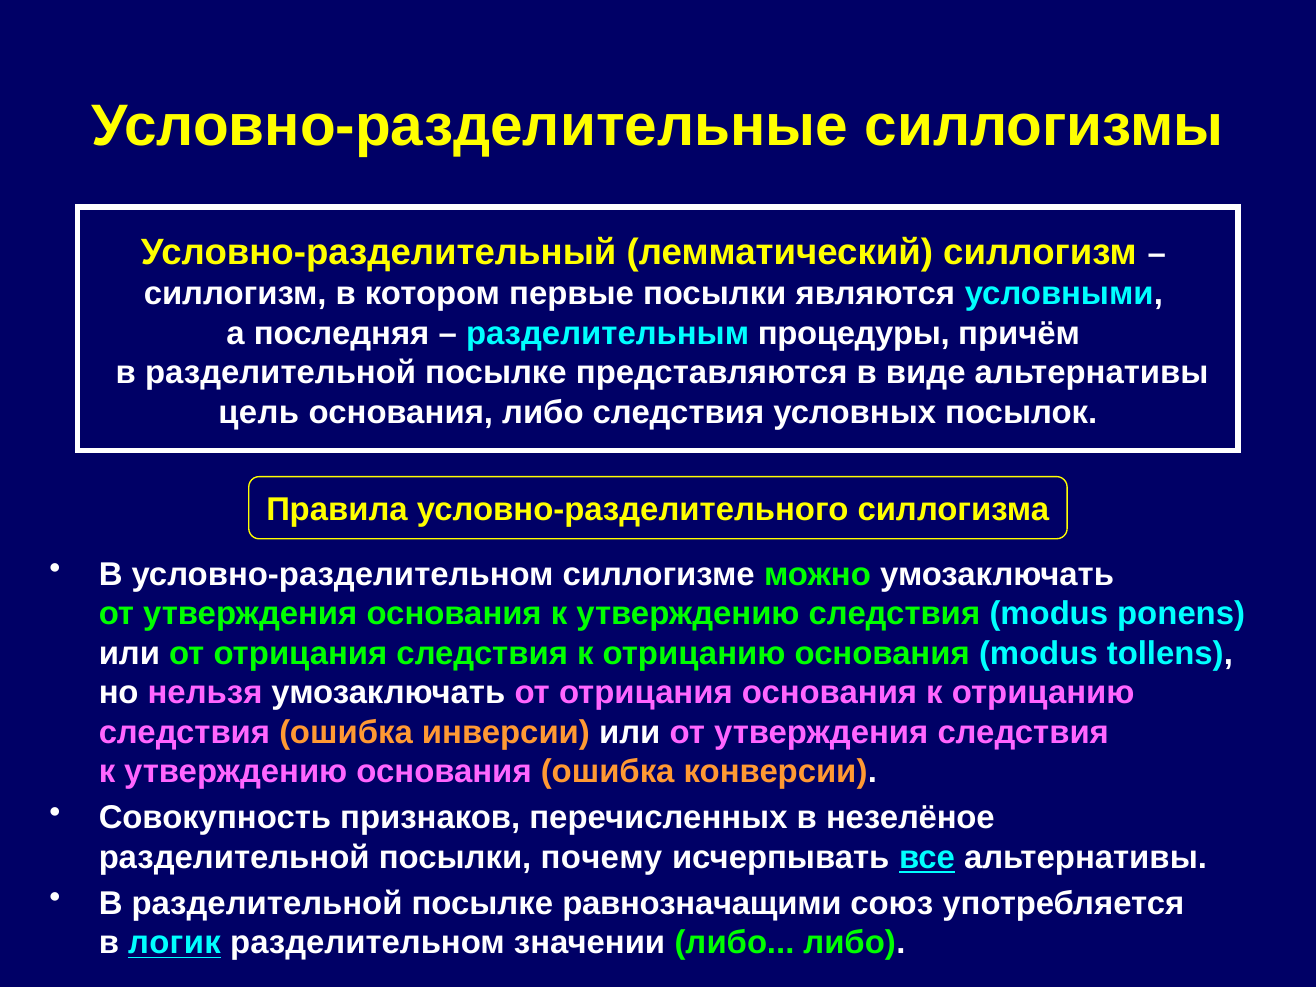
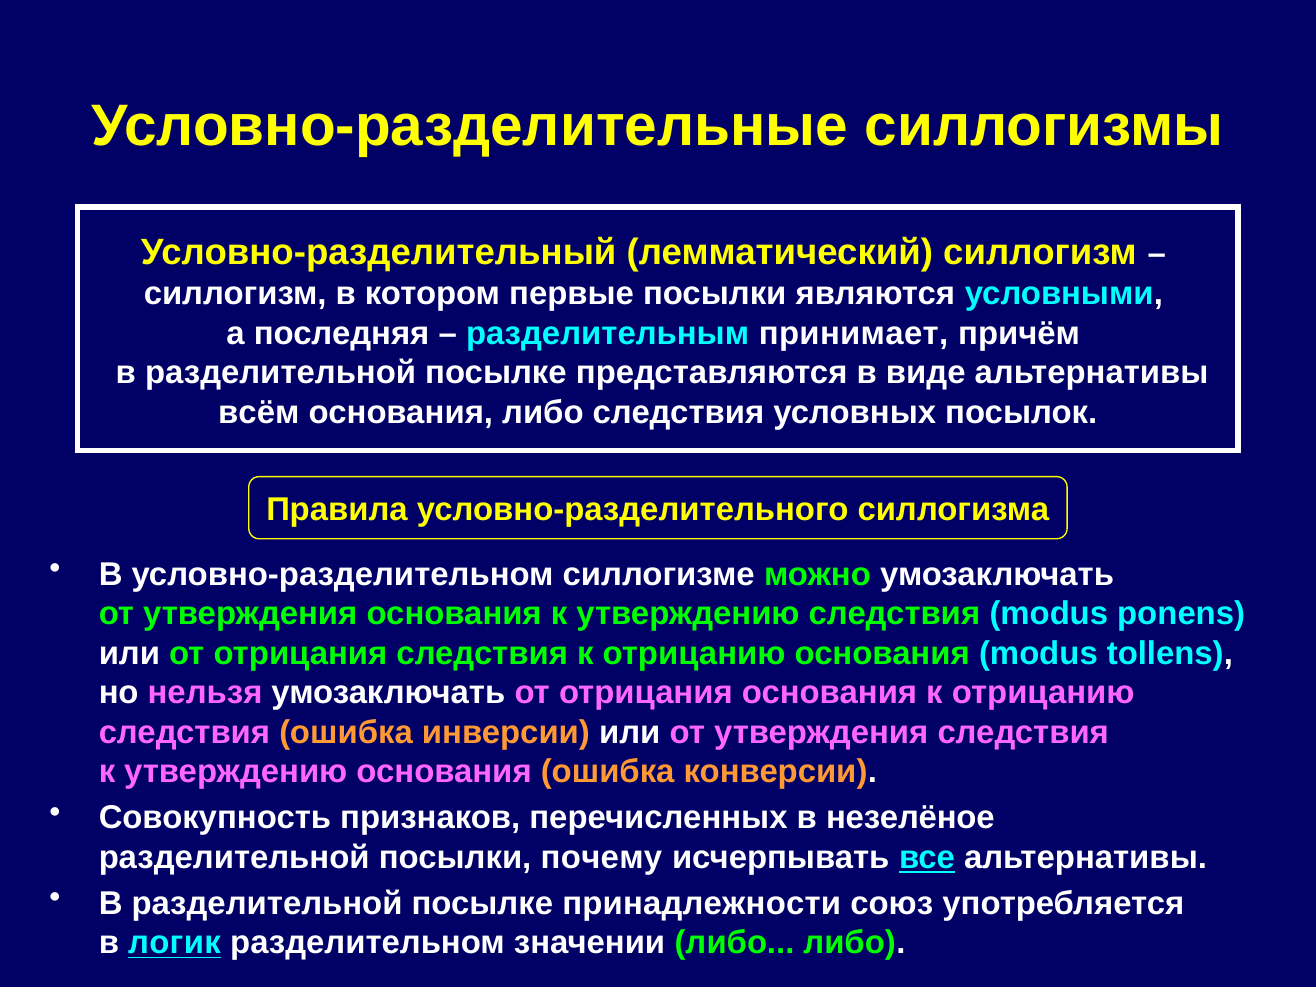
процедуры: процедуры -> принимает
цель: цель -> всём
равнозначащими: равнозначащими -> принадлежности
